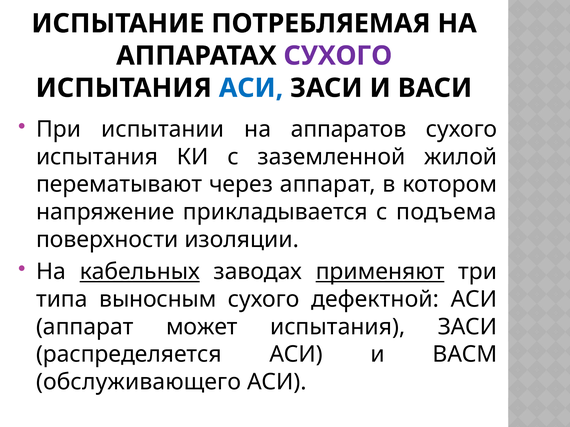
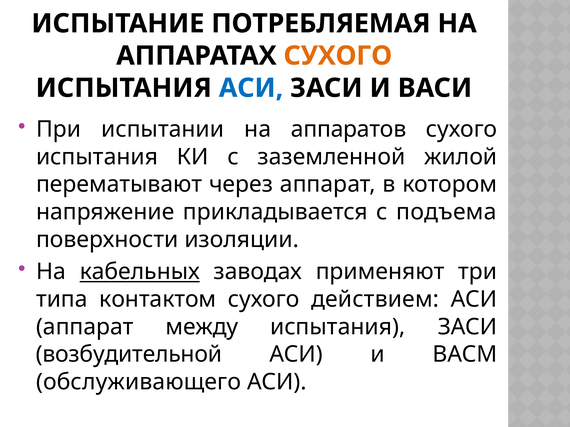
СУХОГО at (338, 56) colour: purple -> orange
применяют underline: present -> none
выносным: выносным -> контактом
дефектной: дефектной -> действием
может: может -> между
распределяется: распределяется -> возбудительной
